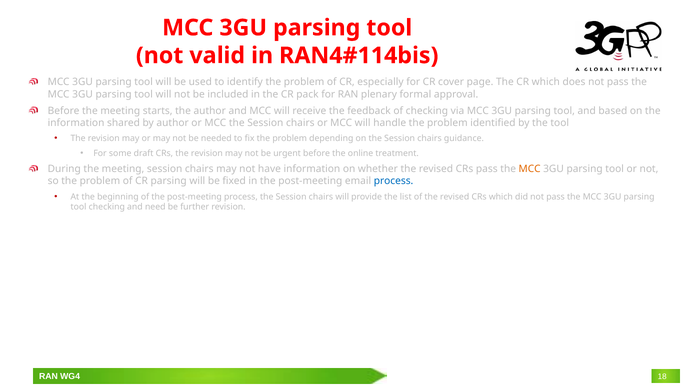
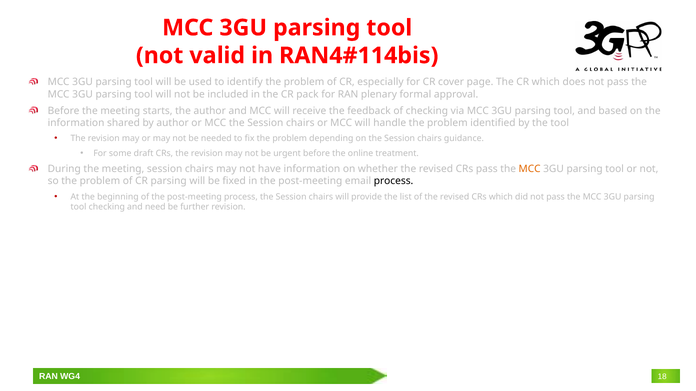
process at (394, 181) colour: blue -> black
